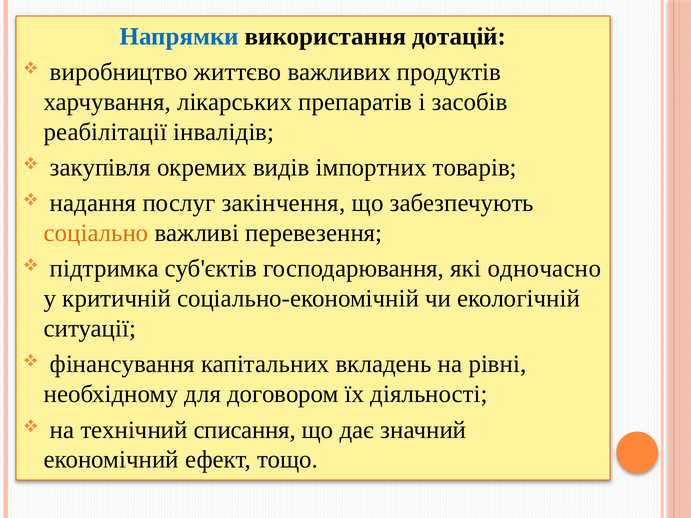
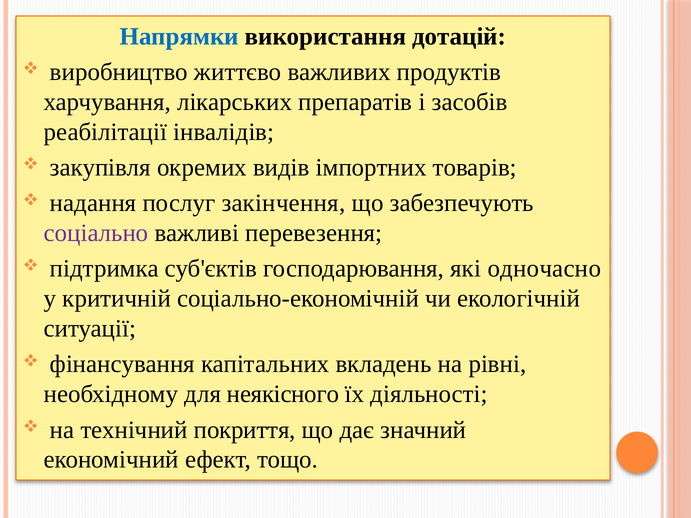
соціально colour: orange -> purple
договором: договором -> неякісного
списання: списання -> покриття
